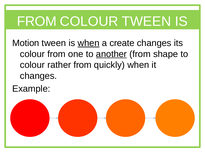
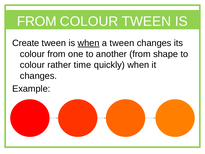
Motion: Motion -> Create
a create: create -> tween
another underline: present -> none
rather from: from -> time
